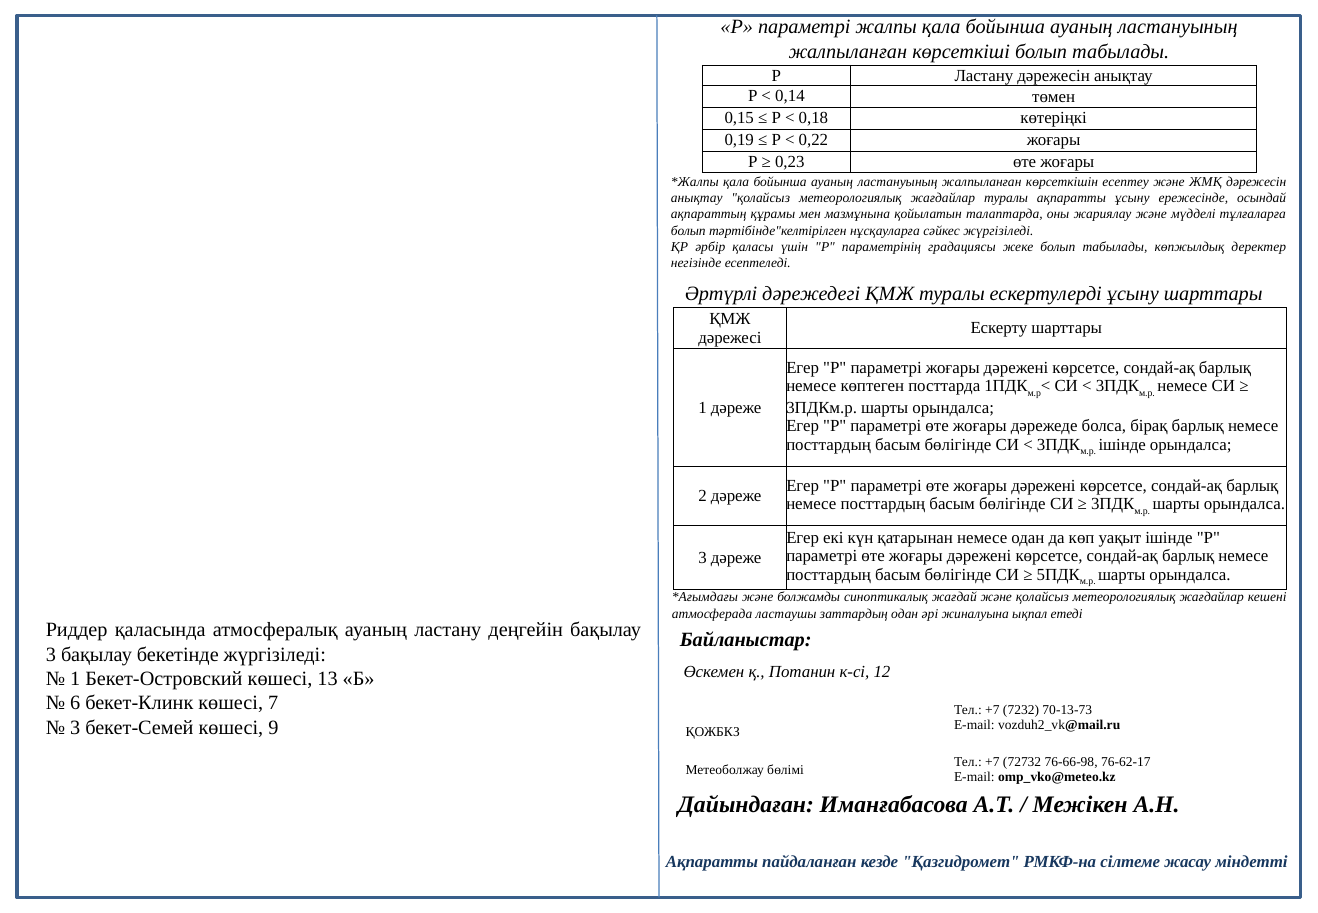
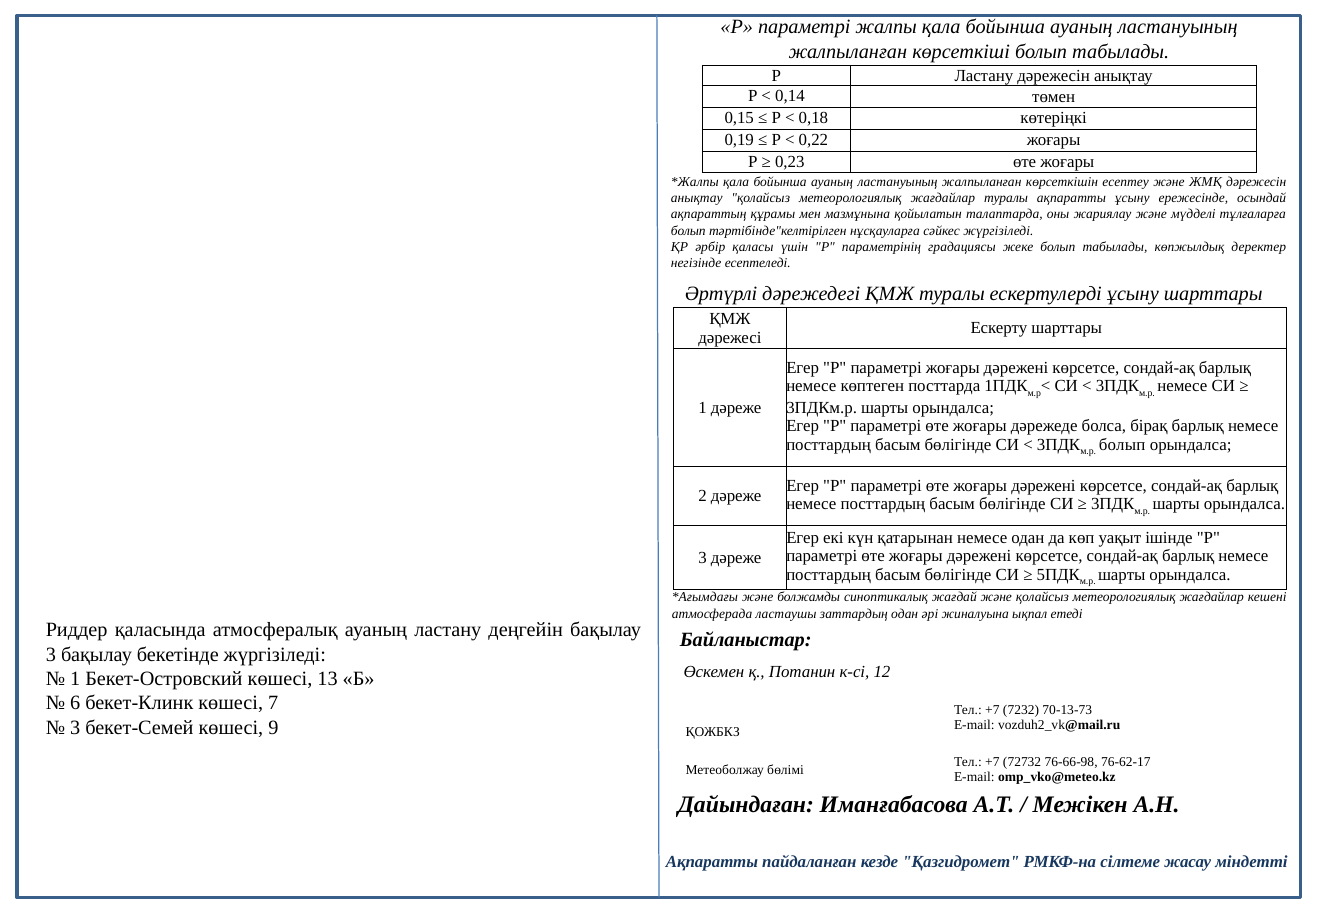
ішінде at (1122, 445): ішінде -> болып
